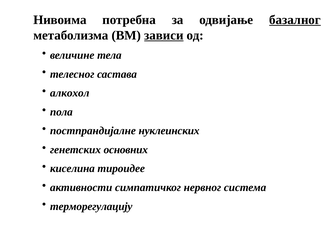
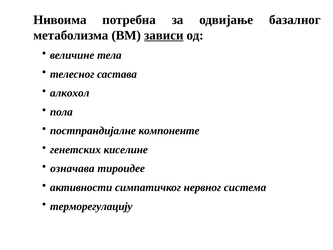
базалног underline: present -> none
нуклеинских: нуклеинских -> компоненте
основних: основних -> киселине
киселина: киселина -> означава
